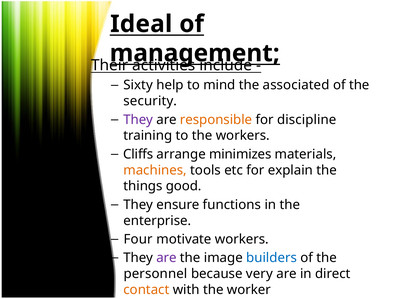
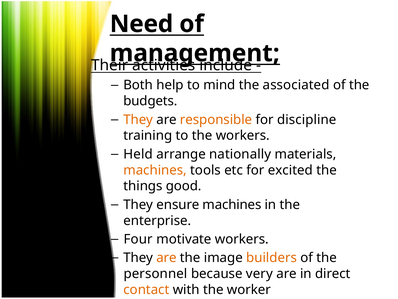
Ideal: Ideal -> Need
Sixty: Sixty -> Both
security: security -> budgets
They at (138, 119) colour: purple -> orange
Cliffs: Cliffs -> Held
minimizes: minimizes -> nationally
explain: explain -> excited
ensure functions: functions -> machines
are at (166, 257) colour: purple -> orange
builders colour: blue -> orange
